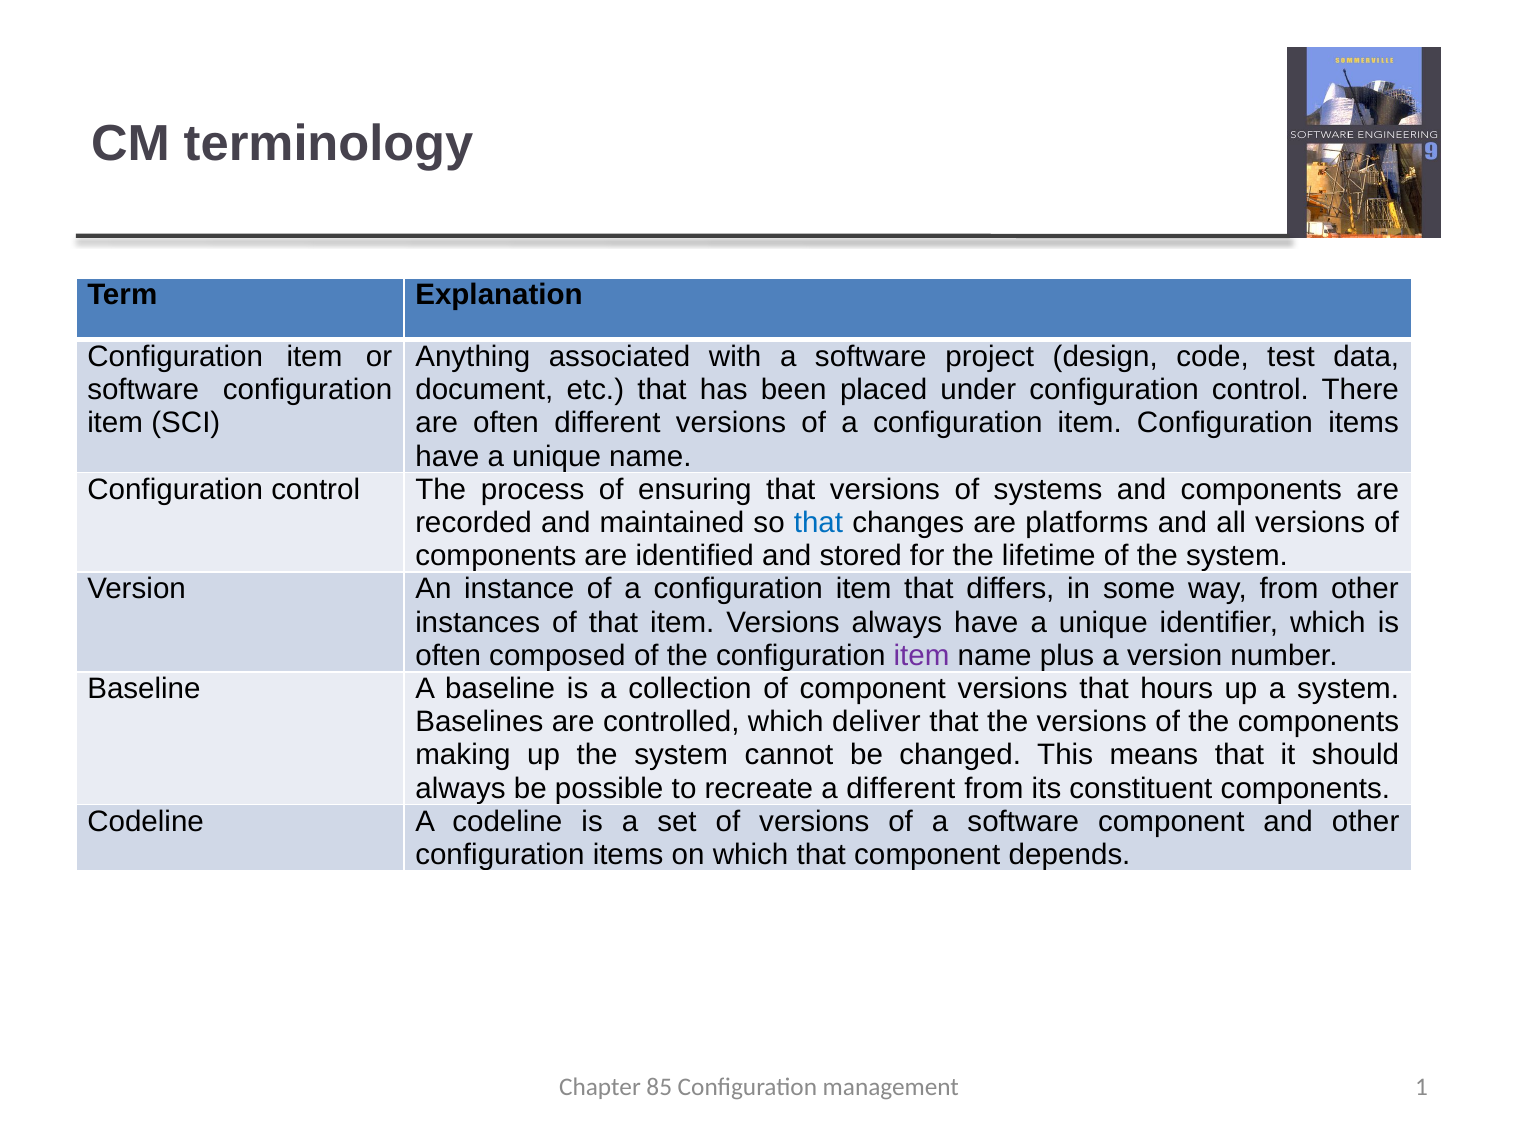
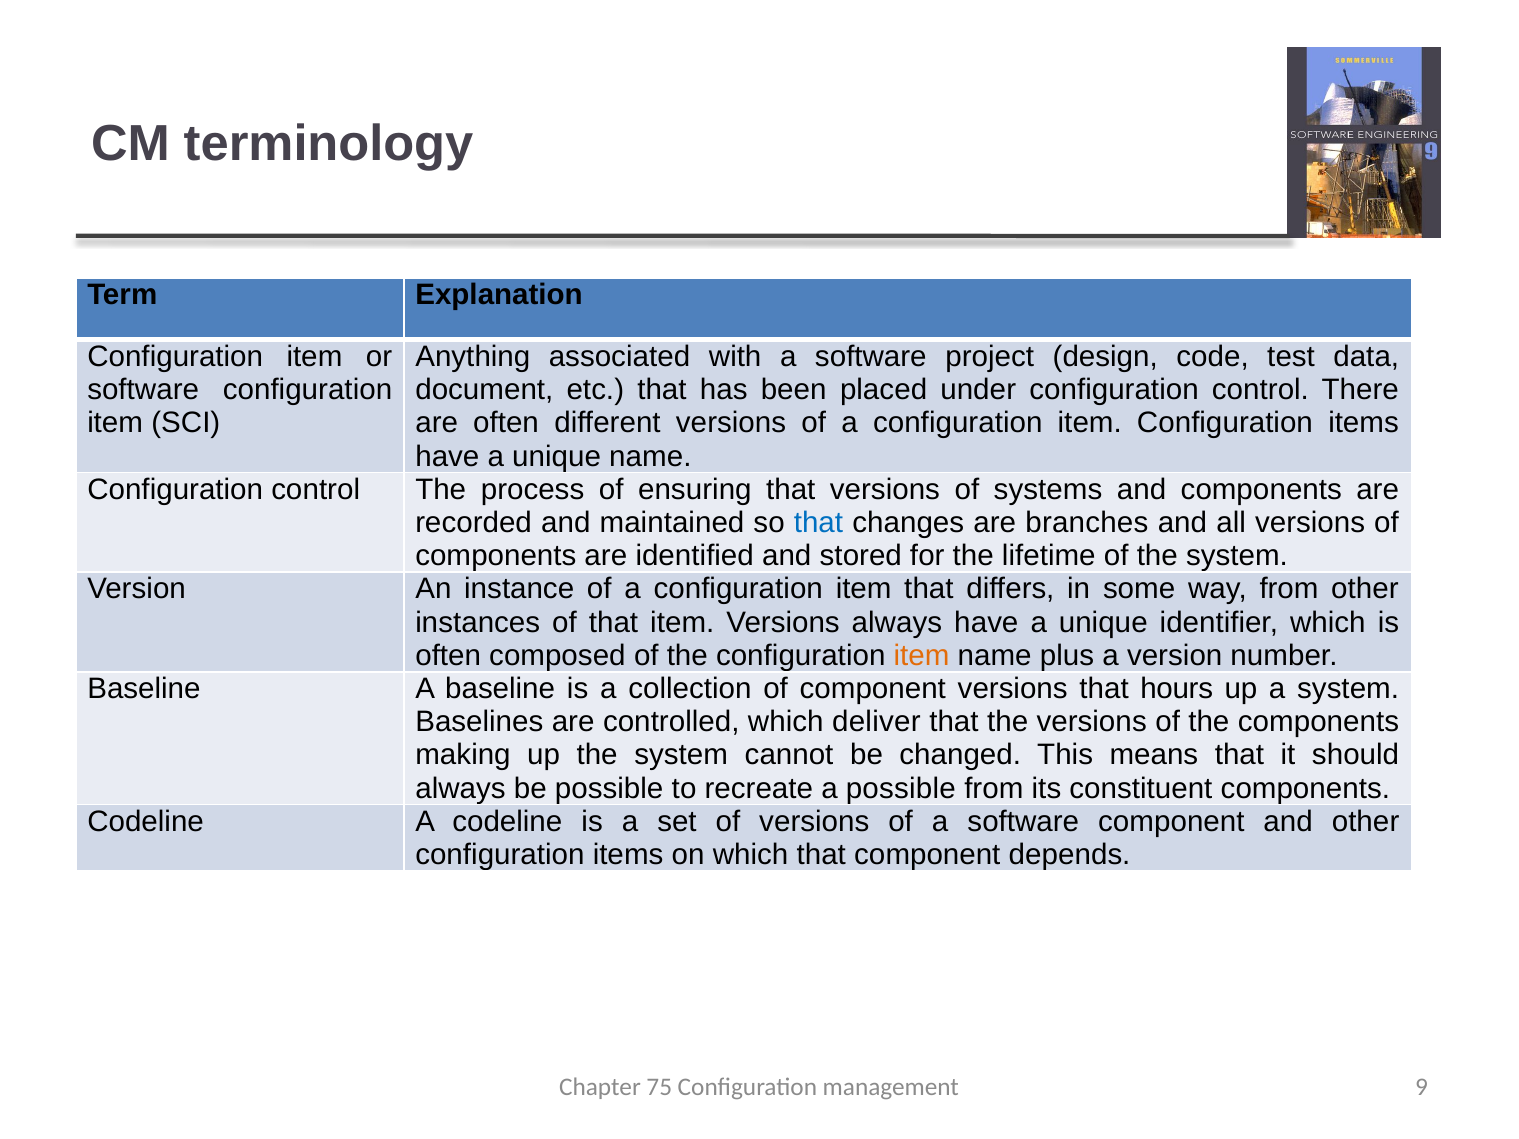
platforms: platforms -> branches
item at (921, 656) colour: purple -> orange
a different: different -> possible
85: 85 -> 75
1: 1 -> 9
